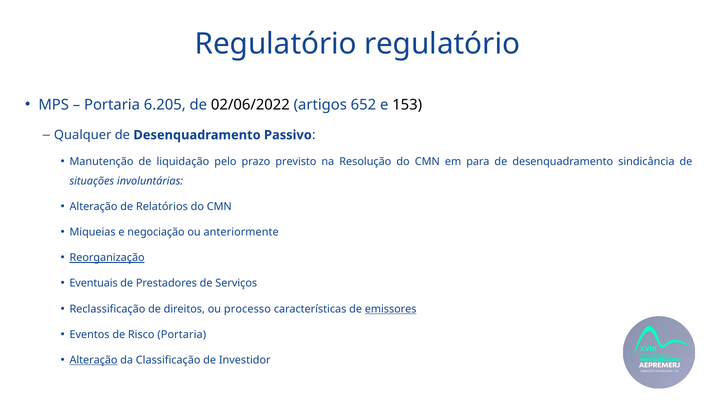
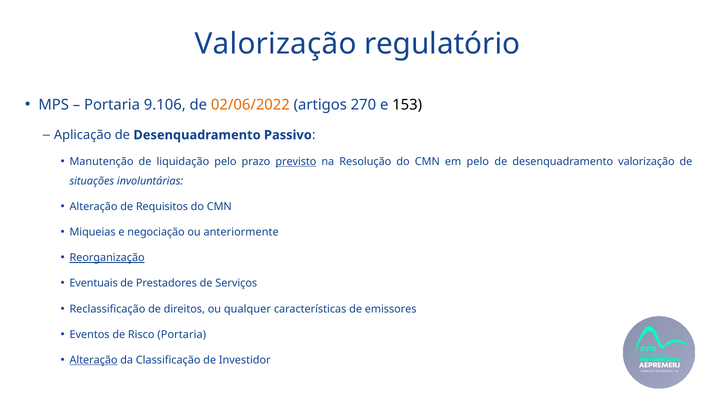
Regulatório at (276, 44): Regulatório -> Valorização
6.205: 6.205 -> 9.106
02/06/2022 colour: black -> orange
652: 652 -> 270
Qualquer: Qualquer -> Aplicação
previsto underline: none -> present
em para: para -> pelo
desenquadramento sindicância: sindicância -> valorização
Relatórios: Relatórios -> Requisitos
processo: processo -> qualquer
emissores underline: present -> none
